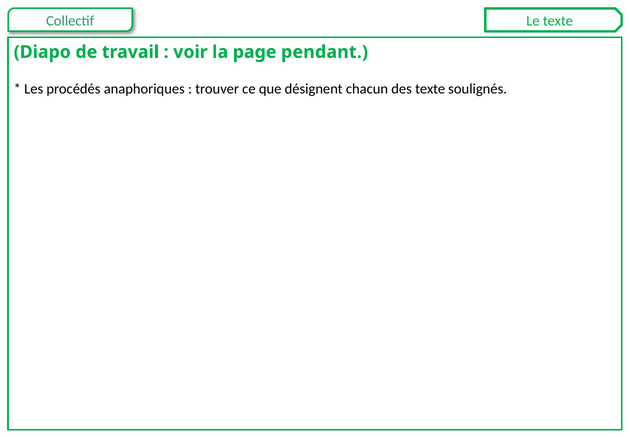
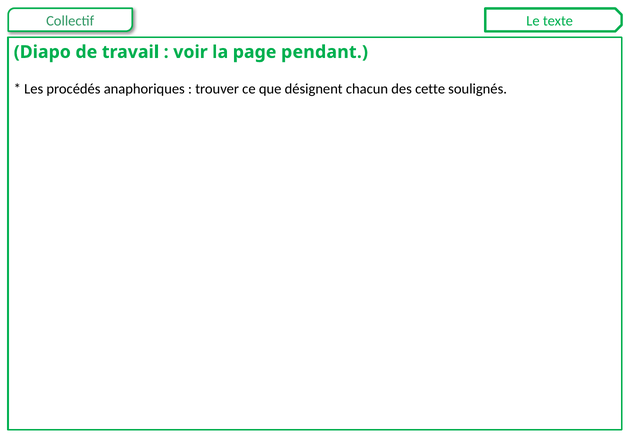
des texte: texte -> cette
